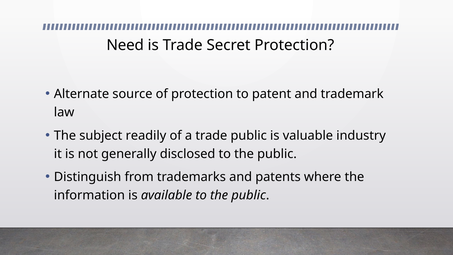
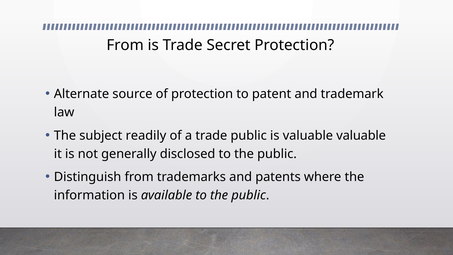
Need at (125, 45): Need -> From
valuable industry: industry -> valuable
